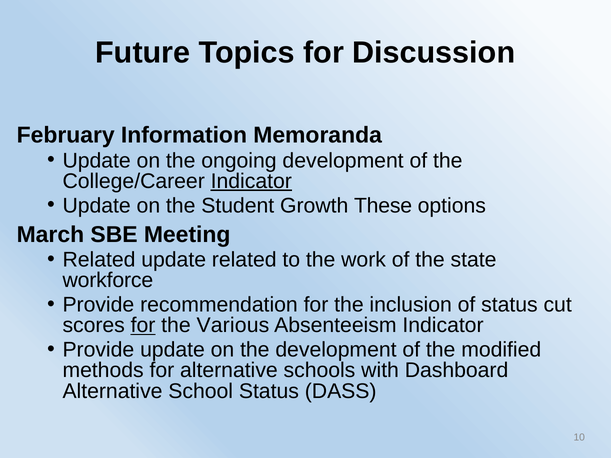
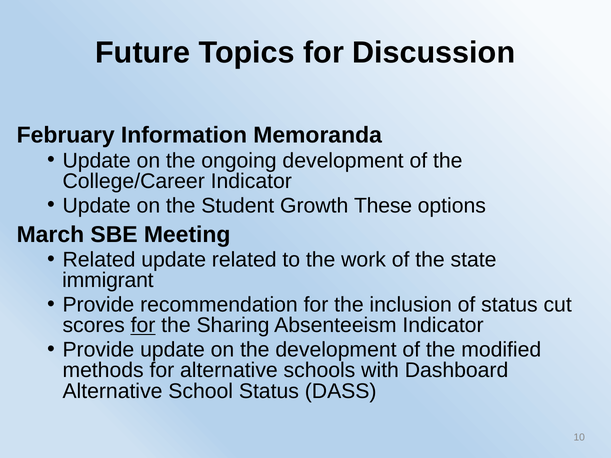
Indicator at (251, 181) underline: present -> none
workforce: workforce -> immigrant
Various: Various -> Sharing
